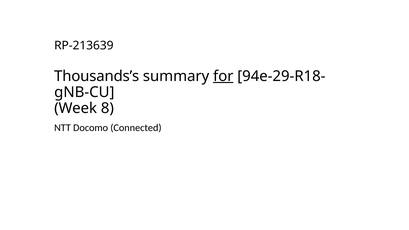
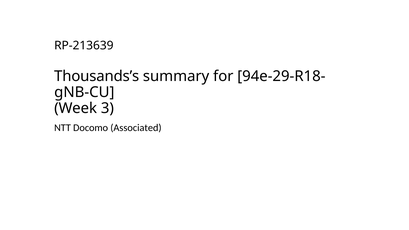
for underline: present -> none
8: 8 -> 3
Connected: Connected -> Associated
